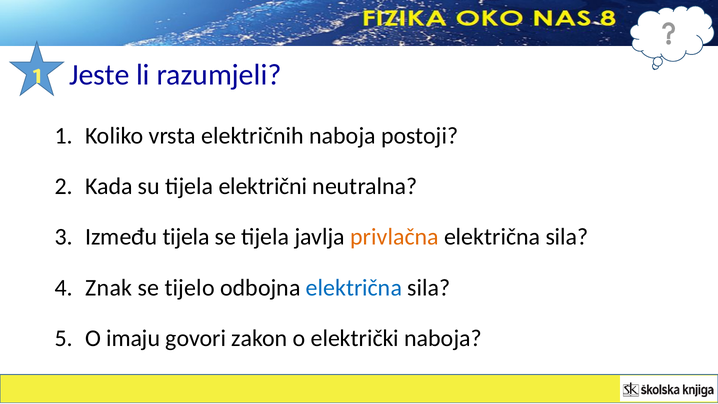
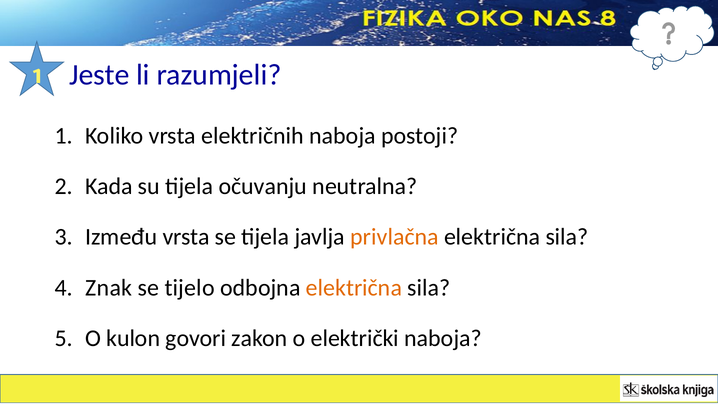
električni: električni -> očuvanju
Između tijela: tijela -> vrsta
električna at (354, 288) colour: blue -> orange
imaju: imaju -> kulon
